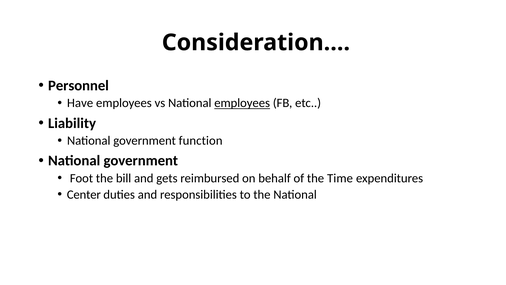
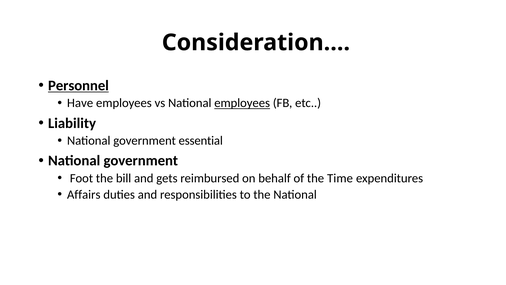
Personnel underline: none -> present
function: function -> essential
Center: Center -> Affairs
